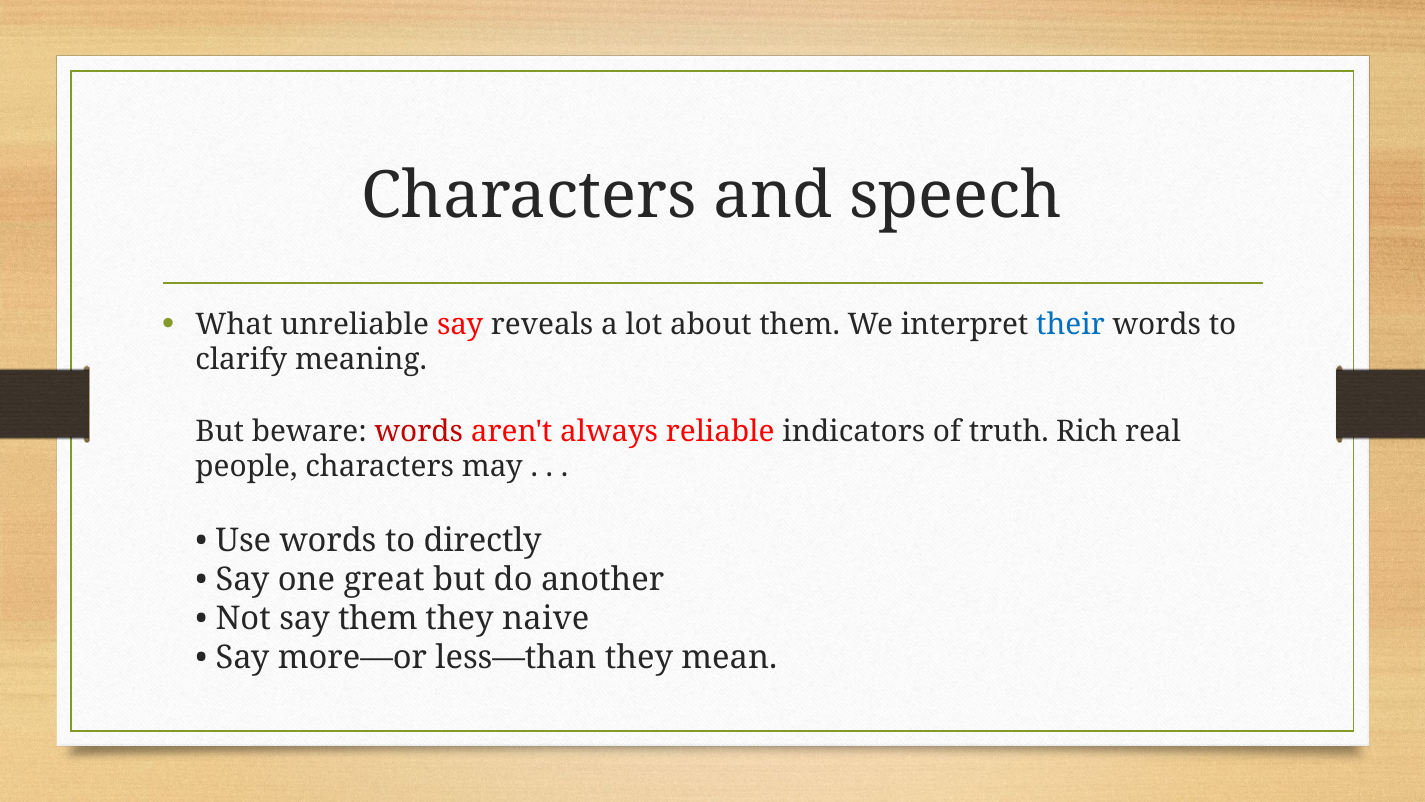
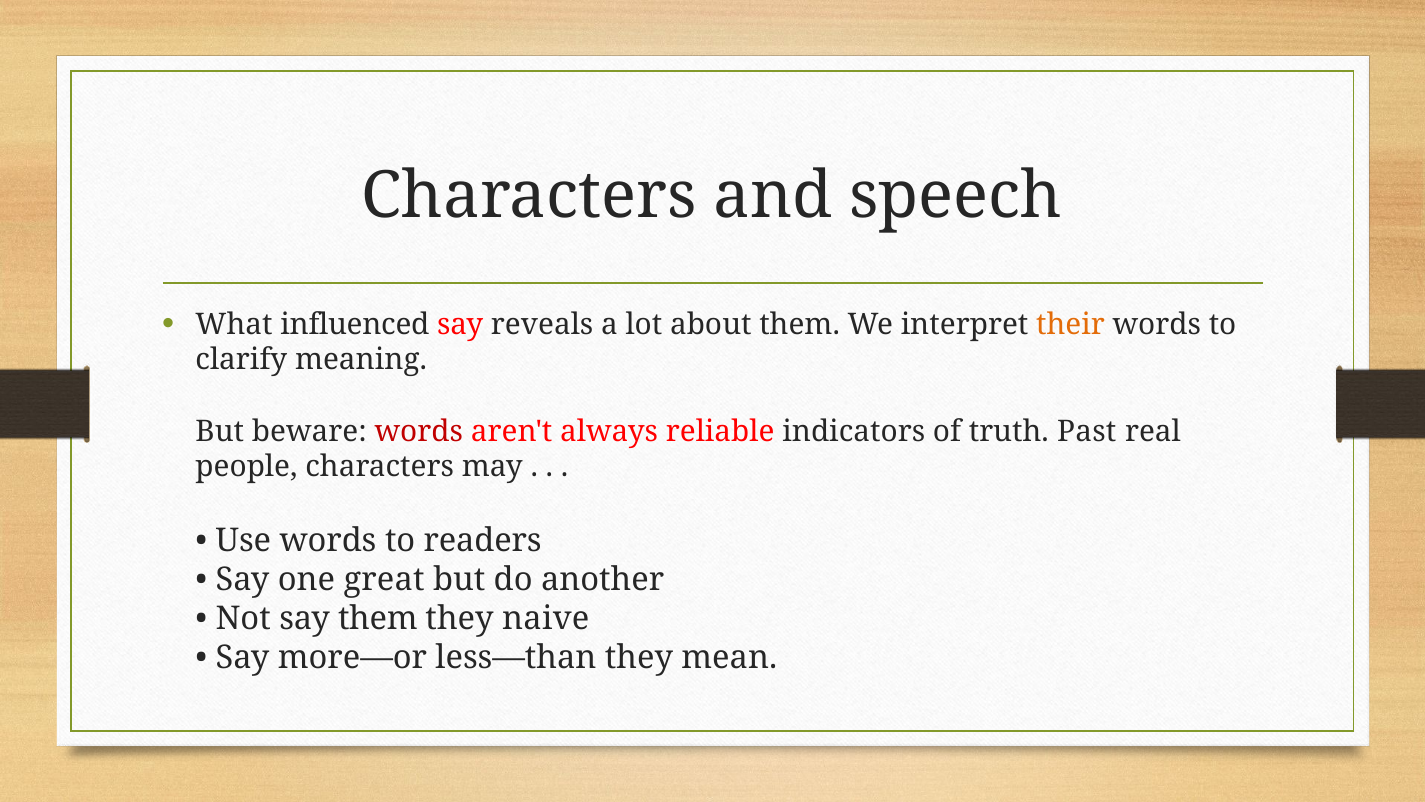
unreliable: unreliable -> influenced
their colour: blue -> orange
Rich: Rich -> Past
directly: directly -> readers
